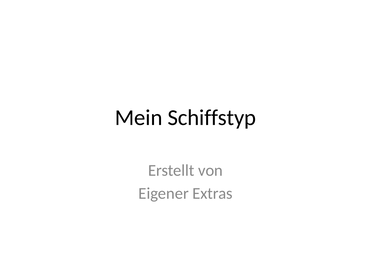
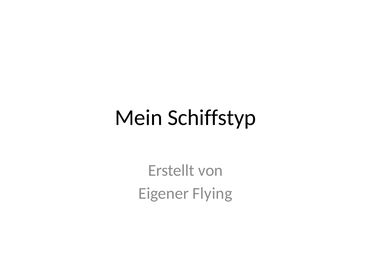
Extras: Extras -> Flying
